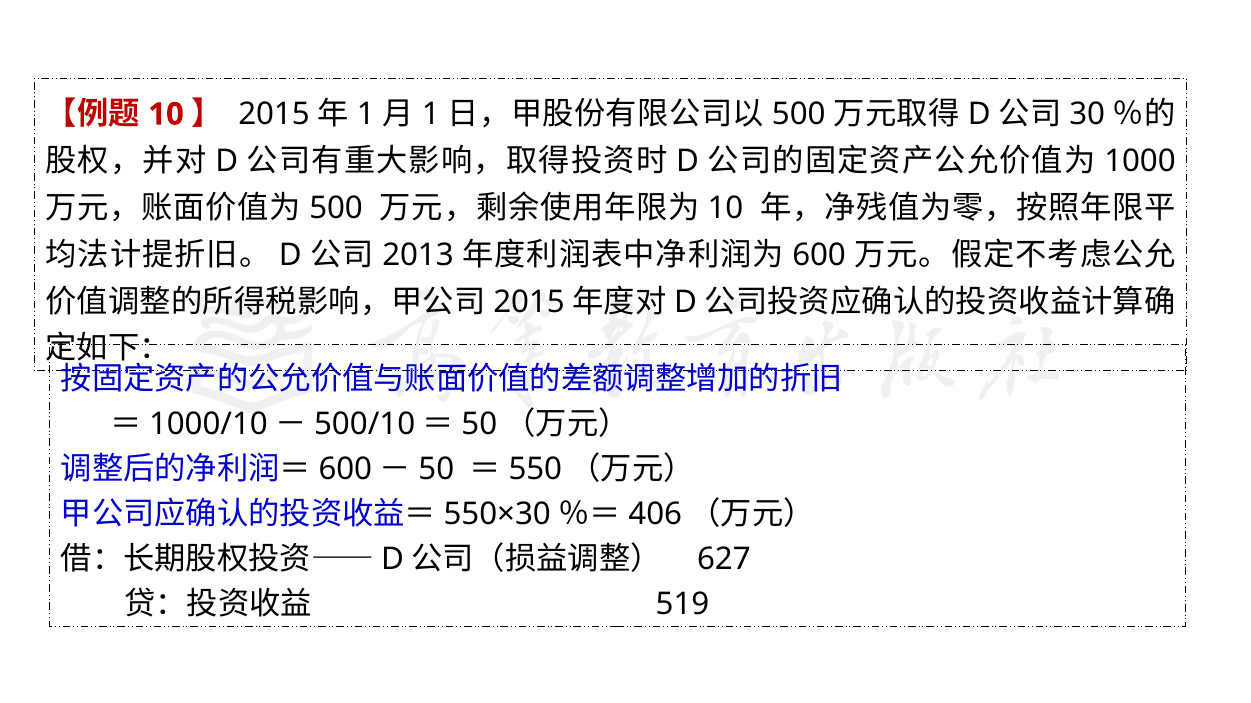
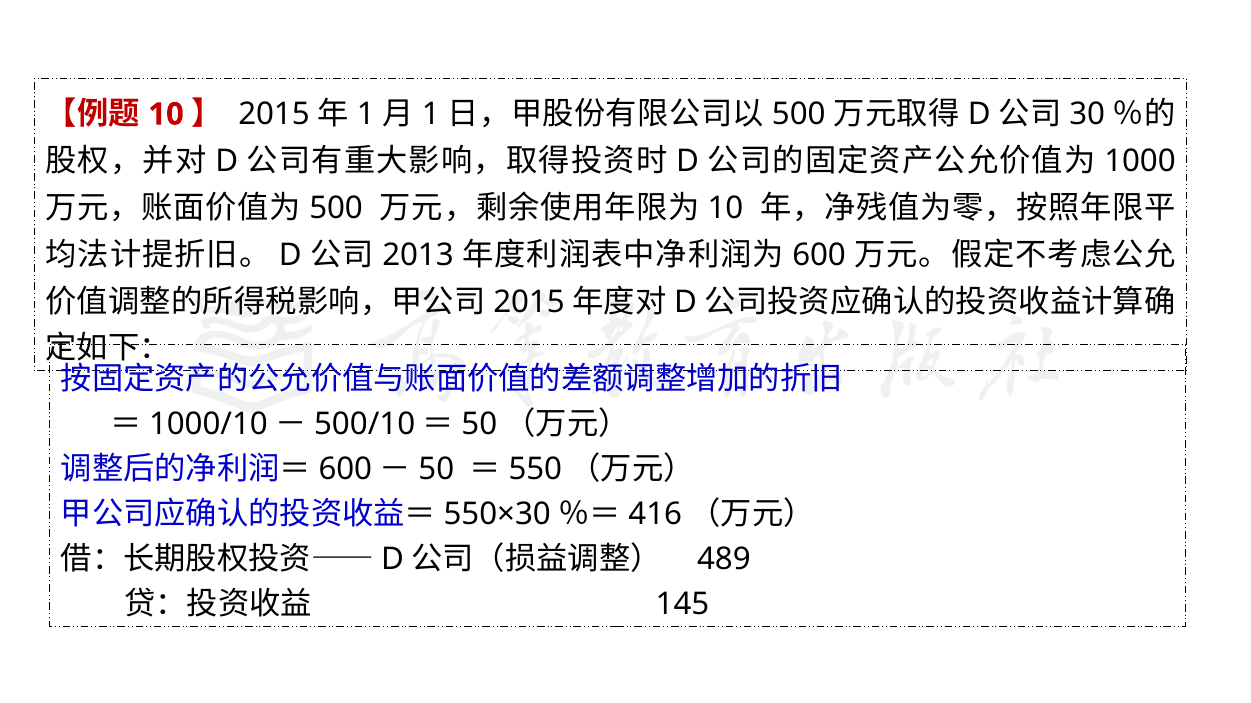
406: 406 -> 416
627: 627 -> 489
519: 519 -> 145
